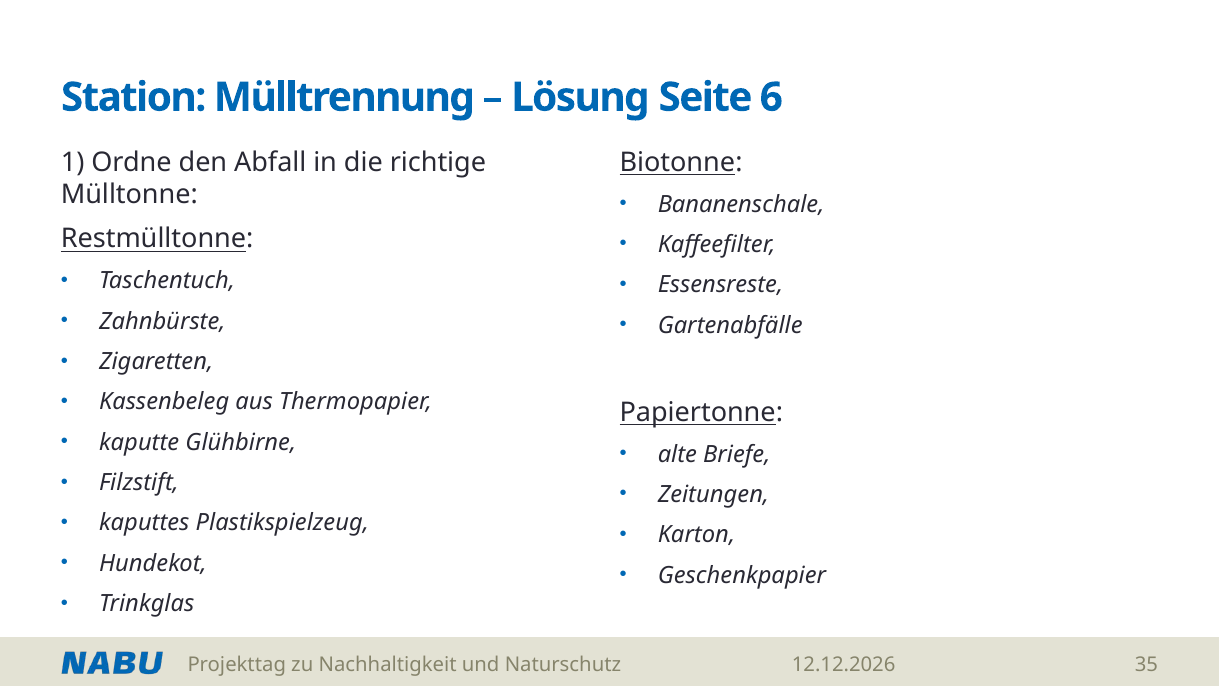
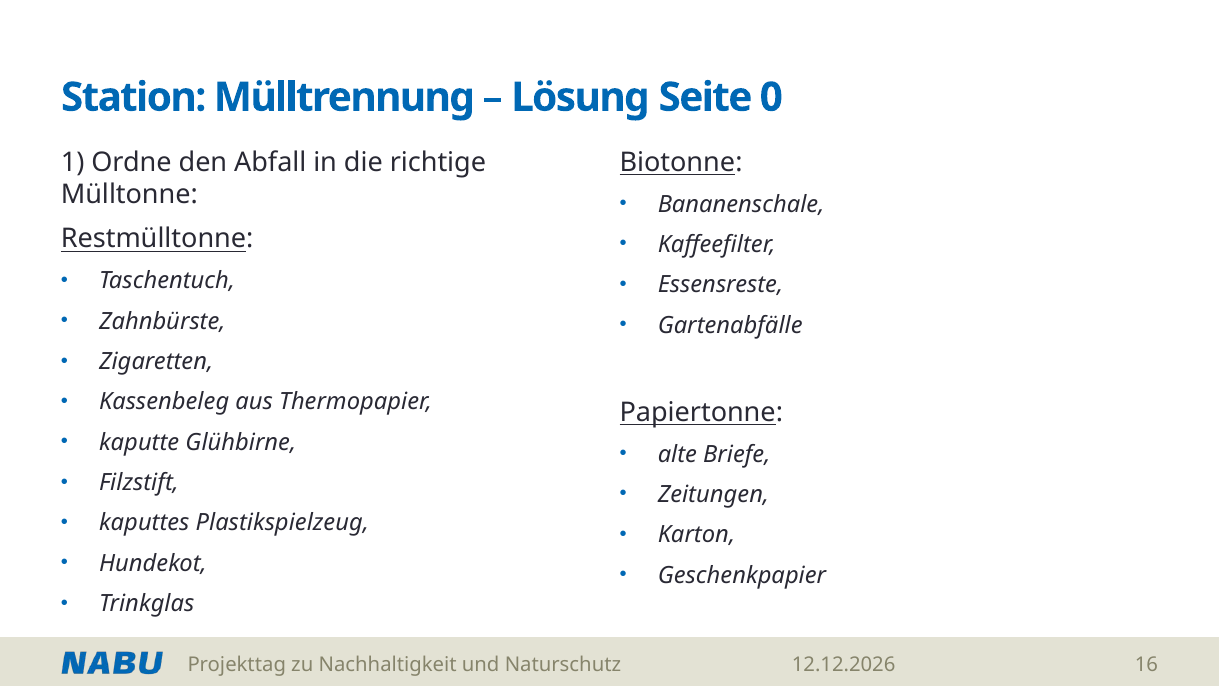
6: 6 -> 0
35: 35 -> 16
